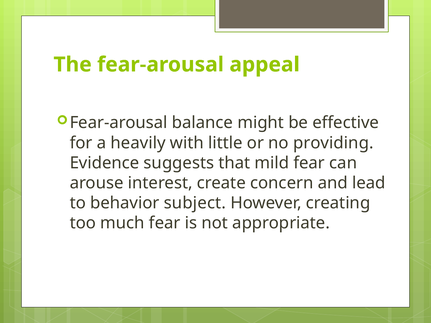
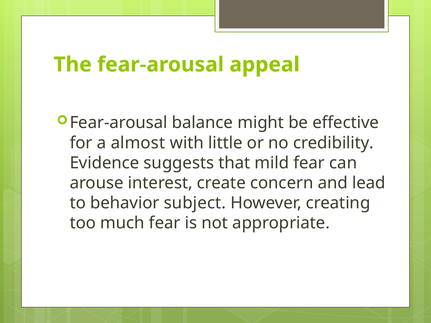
heavily: heavily -> almost
providing: providing -> credibility
